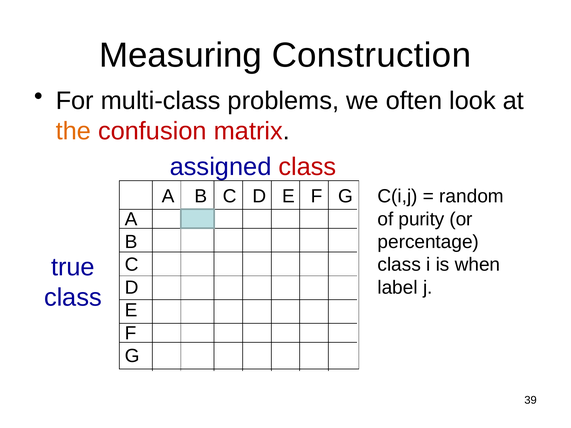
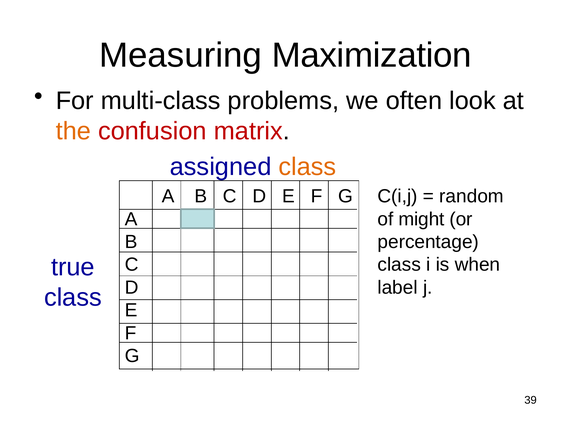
Construction: Construction -> Maximization
class at (307, 167) colour: red -> orange
purity: purity -> might
